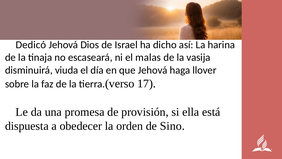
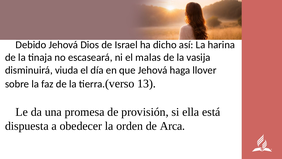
Dedicó: Dedicó -> Debido
17: 17 -> 13
Sino: Sino -> Arca
